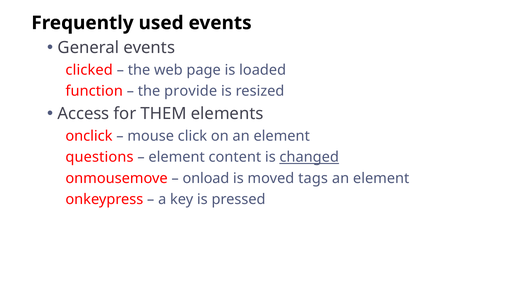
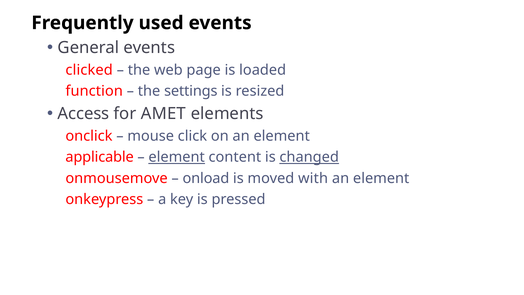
provide: provide -> settings
THEM: THEM -> AMET
questions: questions -> applicable
element at (177, 157) underline: none -> present
tags: tags -> with
